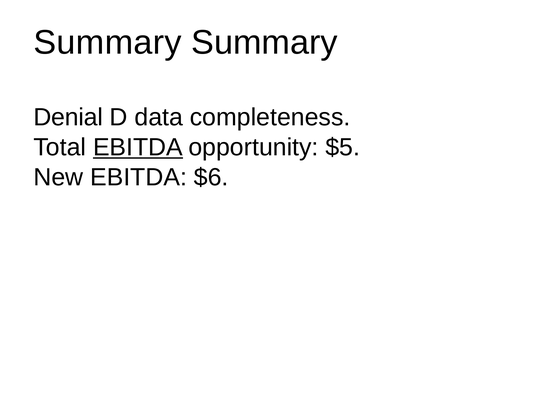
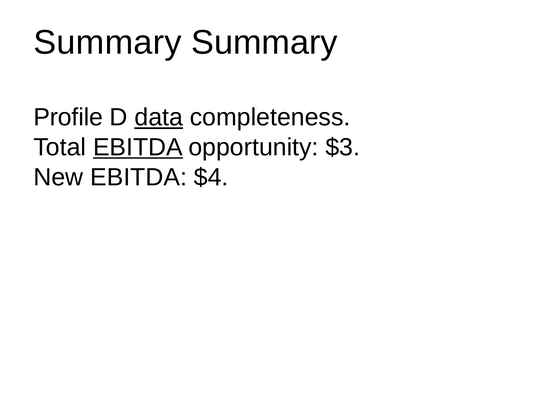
Denial: Denial -> Profile
data underline: none -> present
$5: $5 -> $3
$6: $6 -> $4
